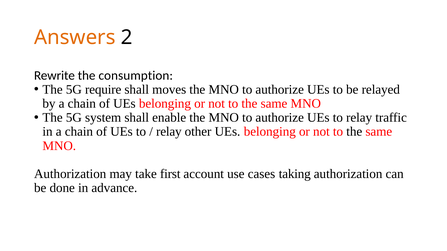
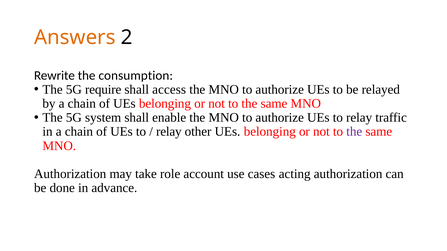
moves: moves -> access
the at (354, 132) colour: black -> purple
first: first -> role
taking: taking -> acting
